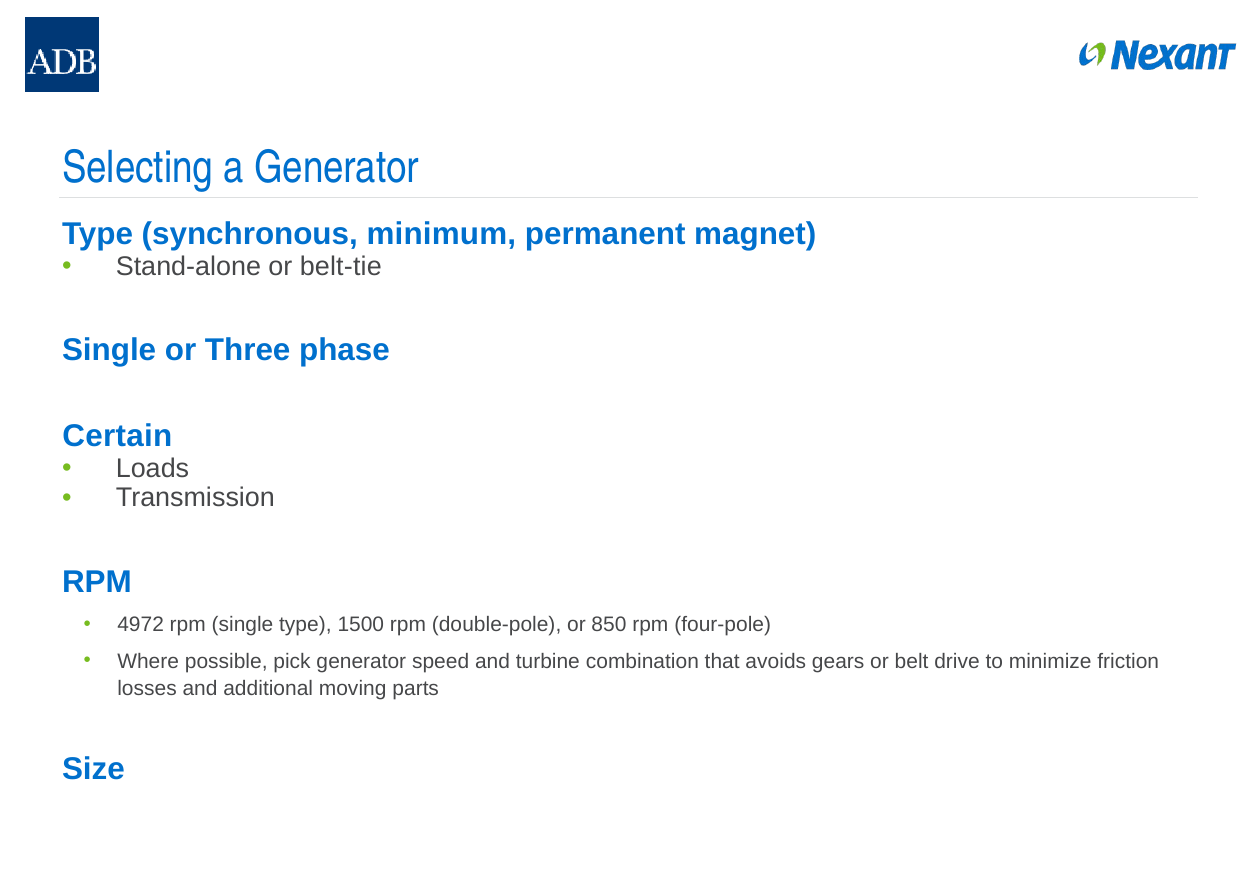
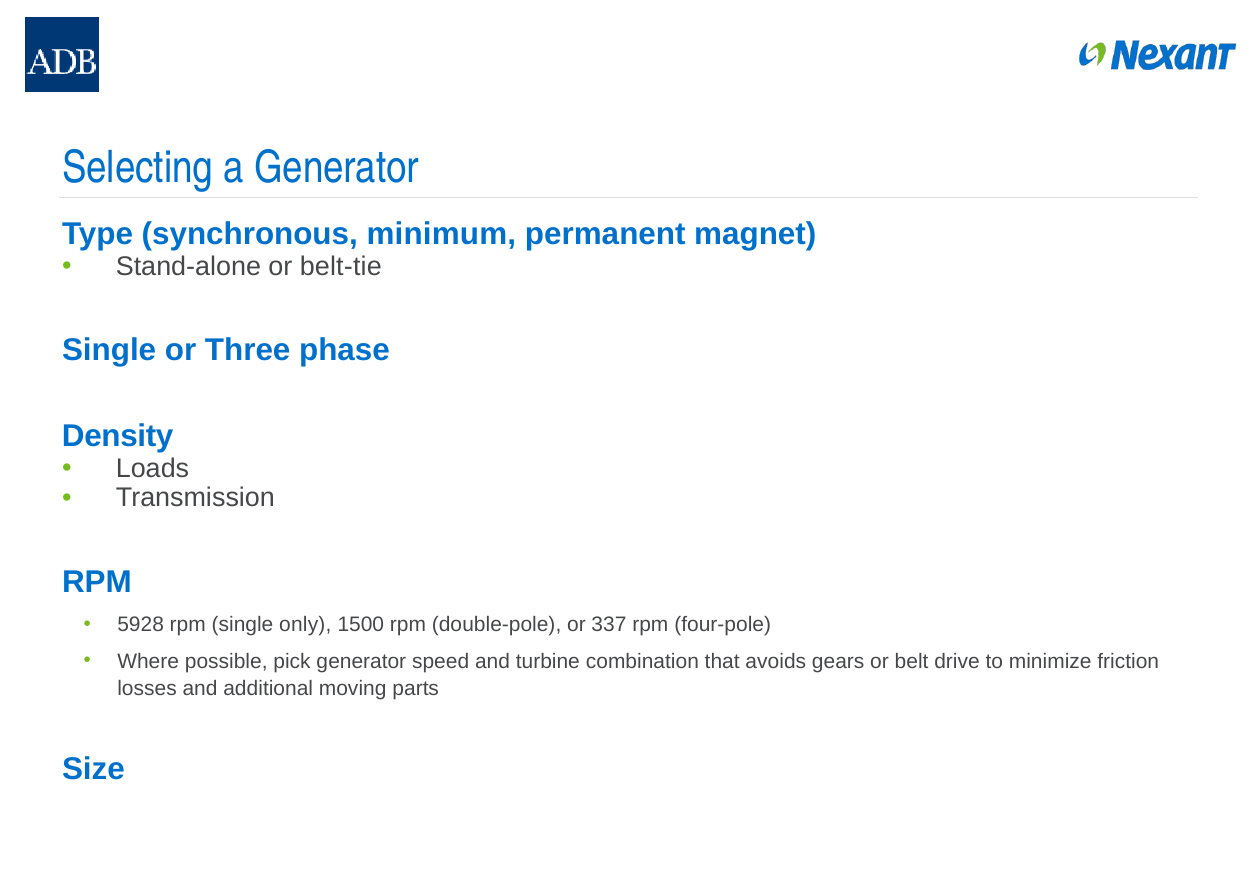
Certain: Certain -> Density
4972: 4972 -> 5928
single type: type -> only
850: 850 -> 337
